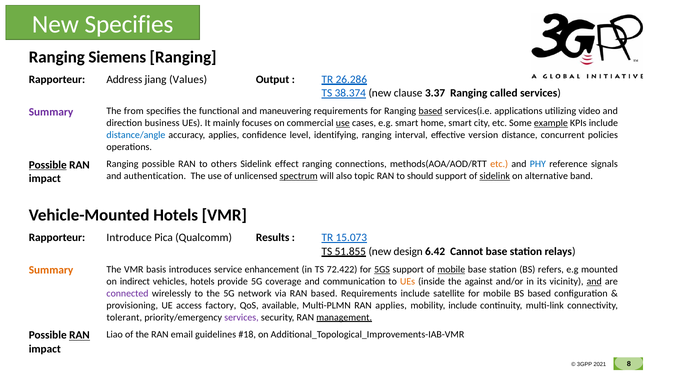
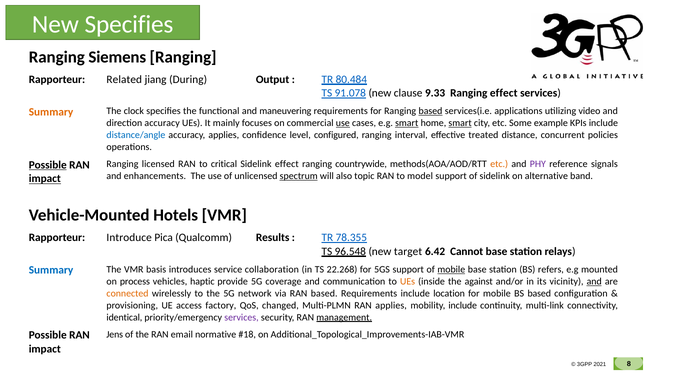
Address: Address -> Related
Values: Values -> During
26.286: 26.286 -> 80.484
38.374: 38.374 -> 91.078
3.37: 3.37 -> 9.33
Ranging called: called -> effect
Summary at (51, 112) colour: purple -> orange
from: from -> clock
direction business: business -> accuracy
smart at (407, 123) underline: none -> present
smart at (460, 123) underline: none -> present
example underline: present -> none
identifying: identifying -> configured
version: version -> treated
Ranging possible: possible -> licensed
others: others -> critical
connections: connections -> countrywide
PHY colour: blue -> purple
authentication: authentication -> enhancements
should: should -> model
sidelink at (495, 176) underline: present -> none
impact at (45, 179) underline: none -> present
15.073: 15.073 -> 78.355
51.855: 51.855 -> 96.548
design: design -> target
Summary at (51, 270) colour: orange -> blue
enhancement: enhancement -> collaboration
72.422: 72.422 -> 22.268
5GS underline: present -> none
indirect: indirect -> process
vehicles hotels: hotels -> haptic
connected colour: purple -> orange
satellite: satellite -> location
available: available -> changed
tolerant: tolerant -> identical
Liao: Liao -> Jens
guidelines: guidelines -> normative
RAN at (79, 335) underline: present -> none
